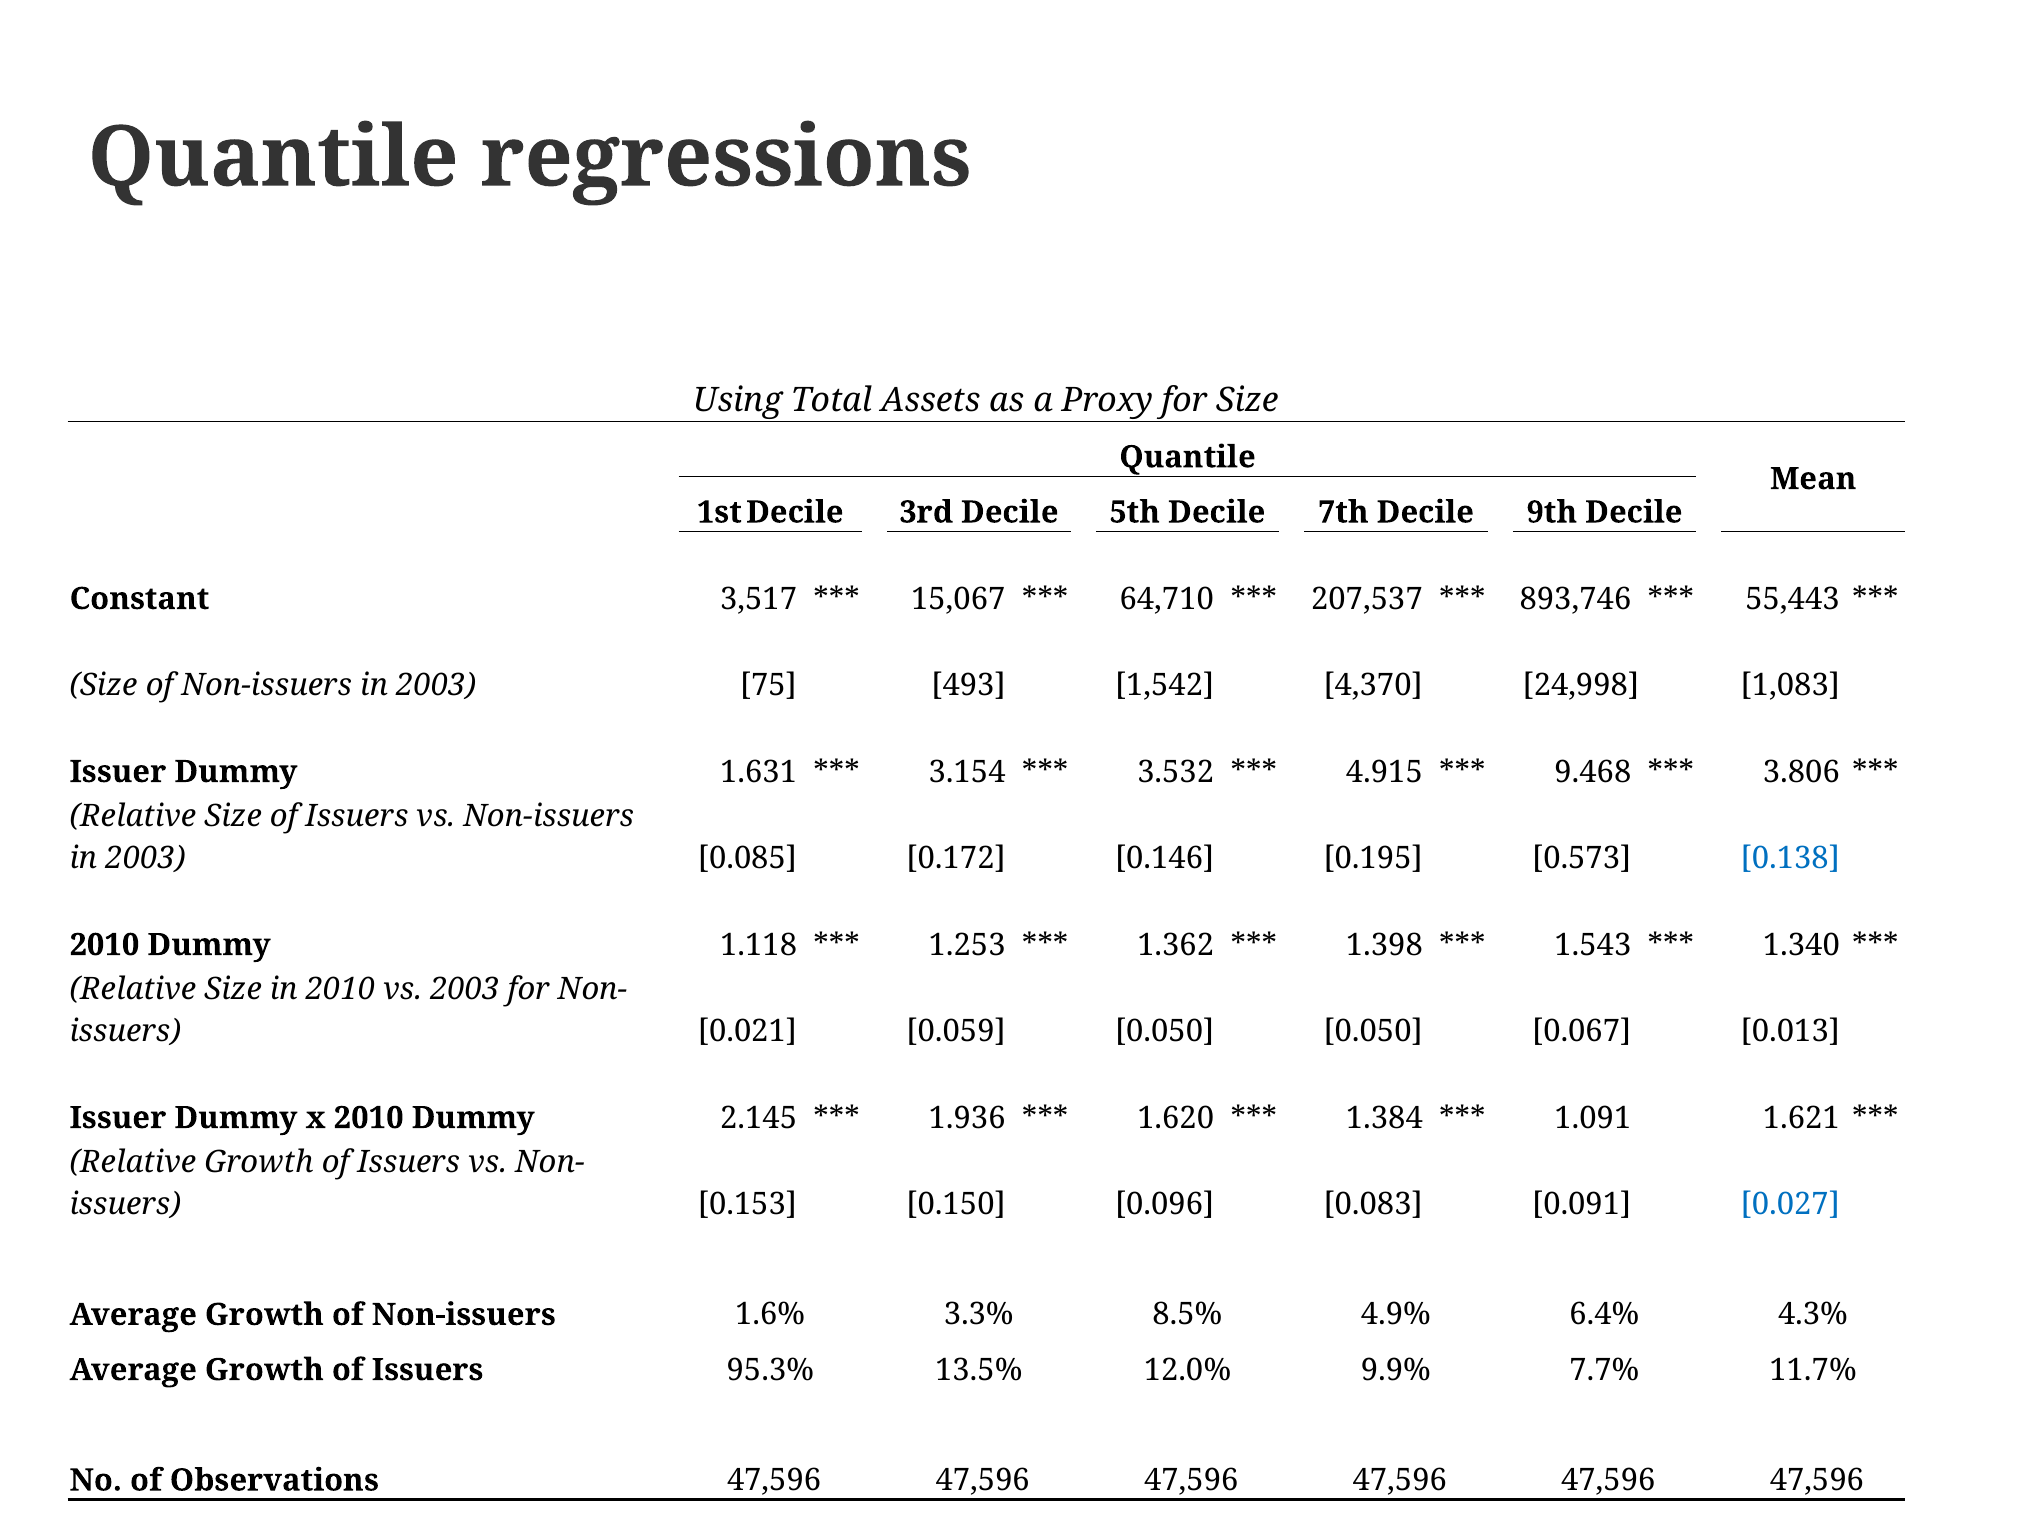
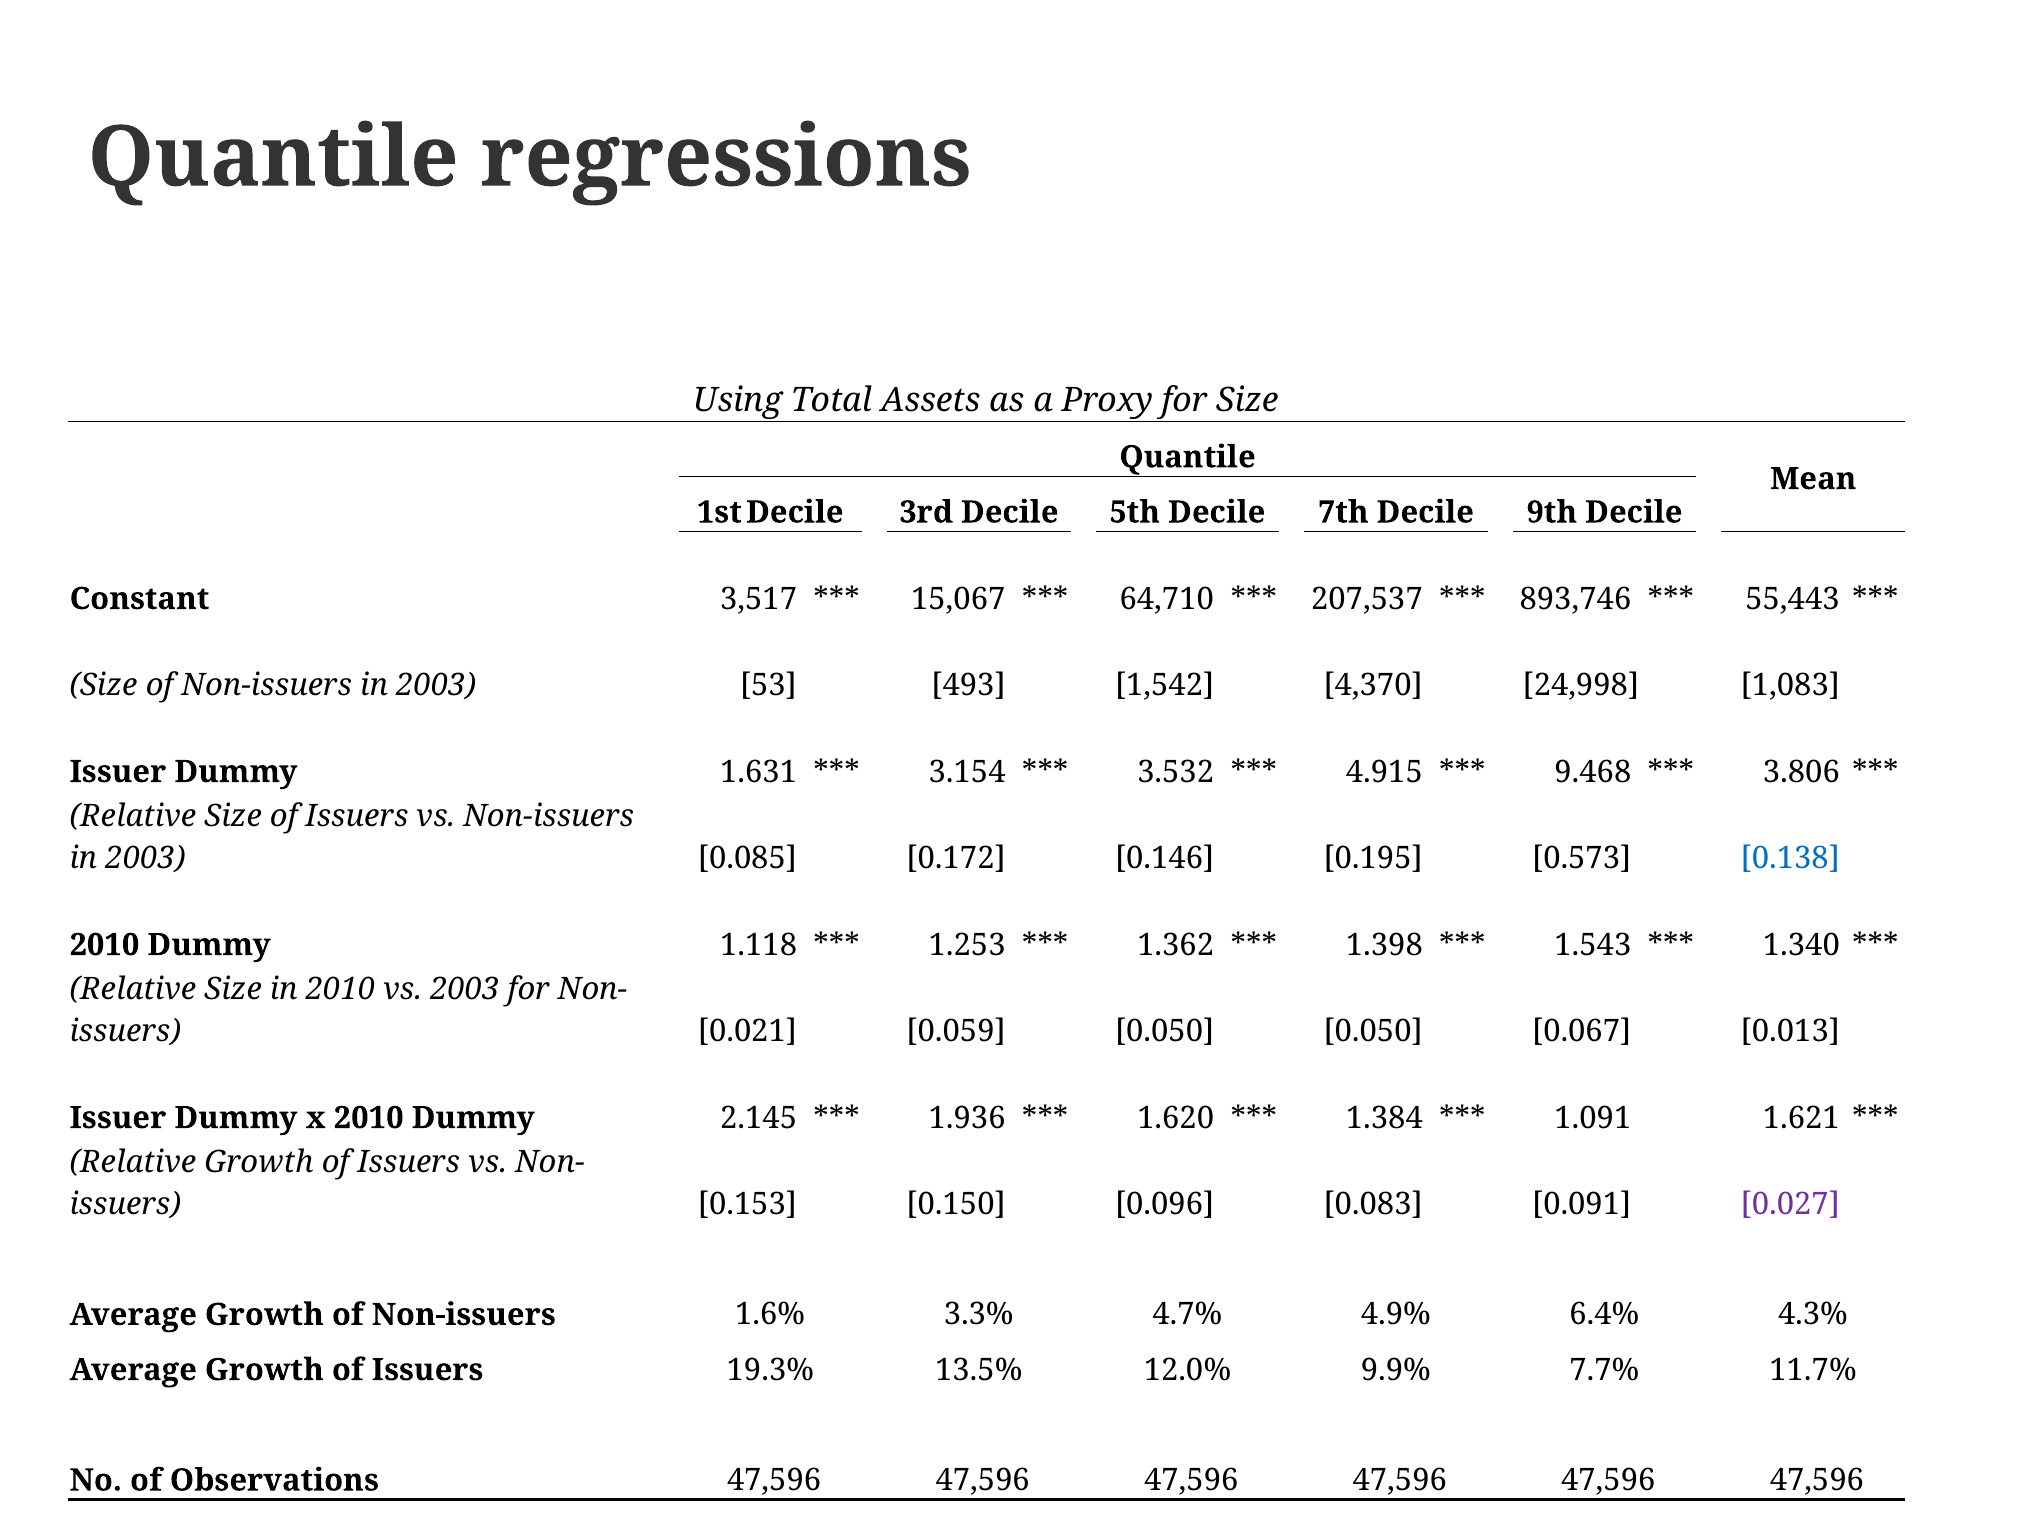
75: 75 -> 53
0.027 colour: blue -> purple
8.5%: 8.5% -> 4.7%
95.3%: 95.3% -> 19.3%
